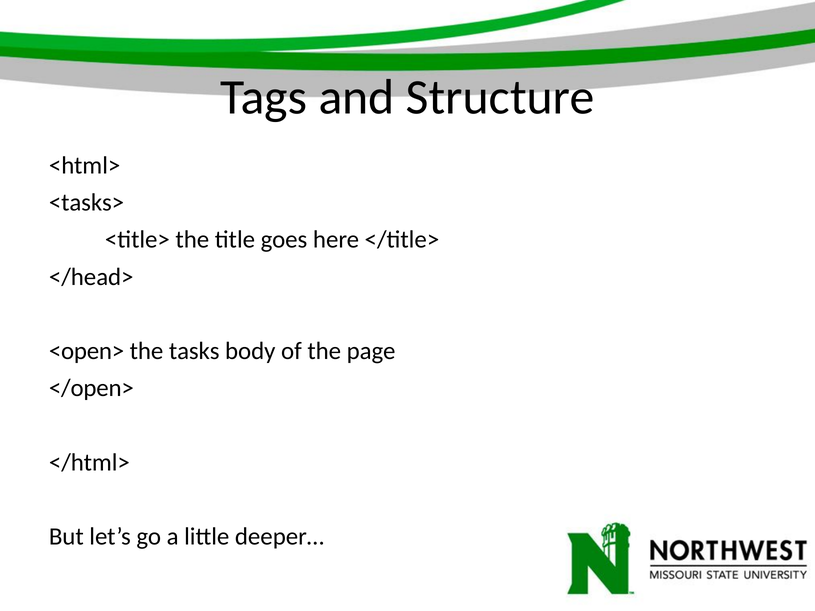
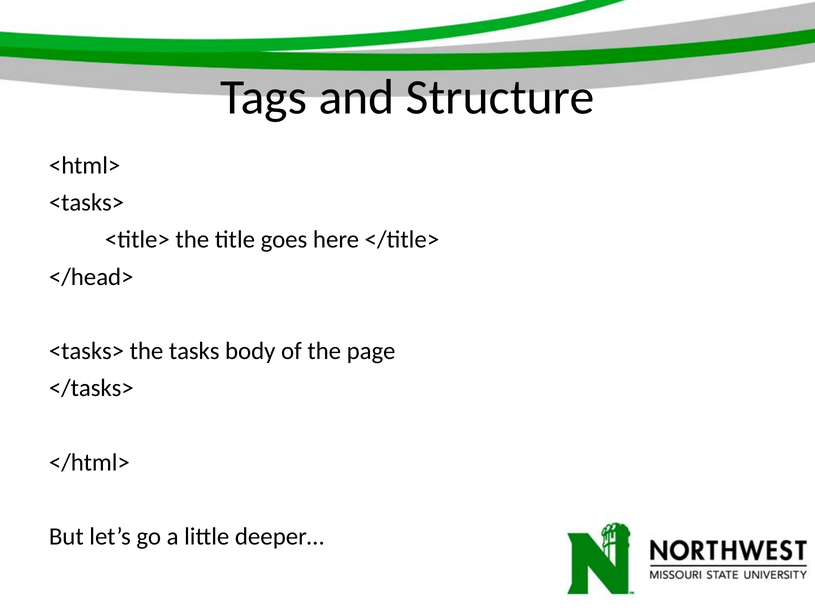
<open> at (87, 351): <open> -> <tasks>
</open>: </open> -> </tasks>
